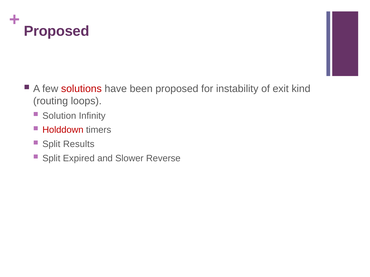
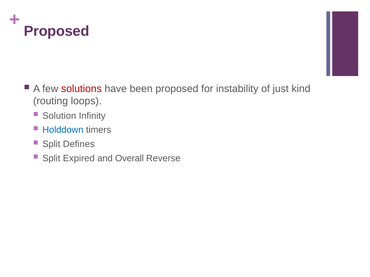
exit: exit -> just
Holddown colour: red -> blue
Results: Results -> Defines
Slower: Slower -> Overall
